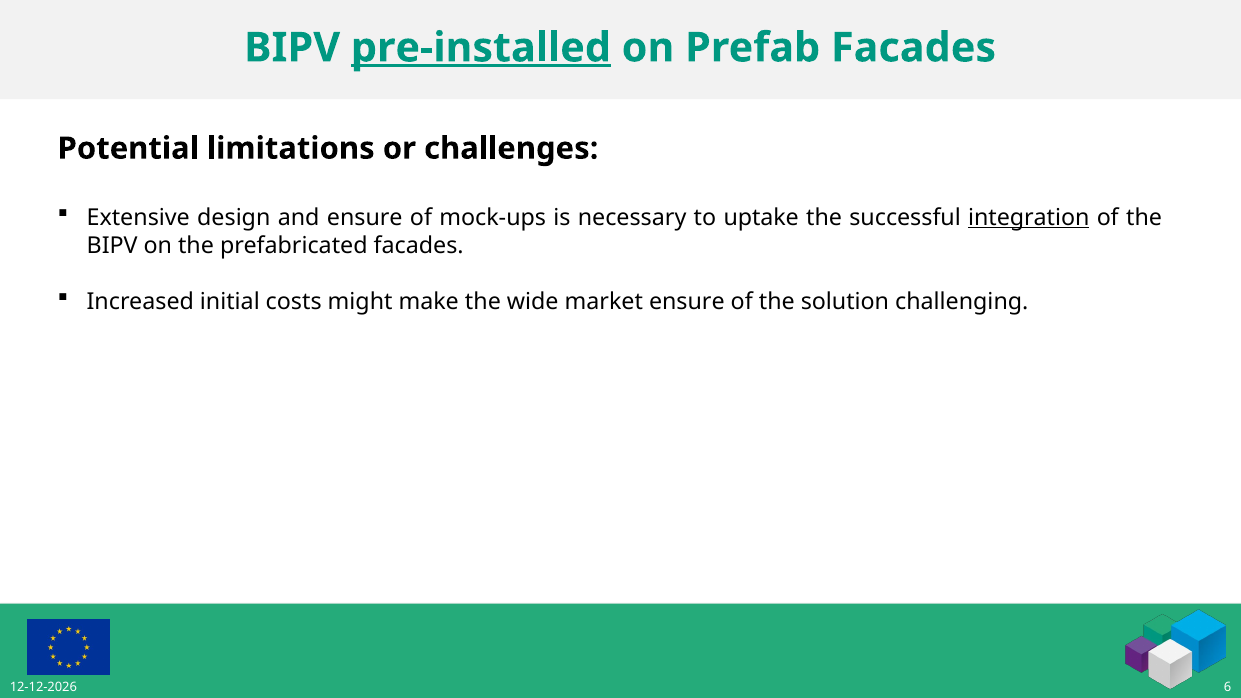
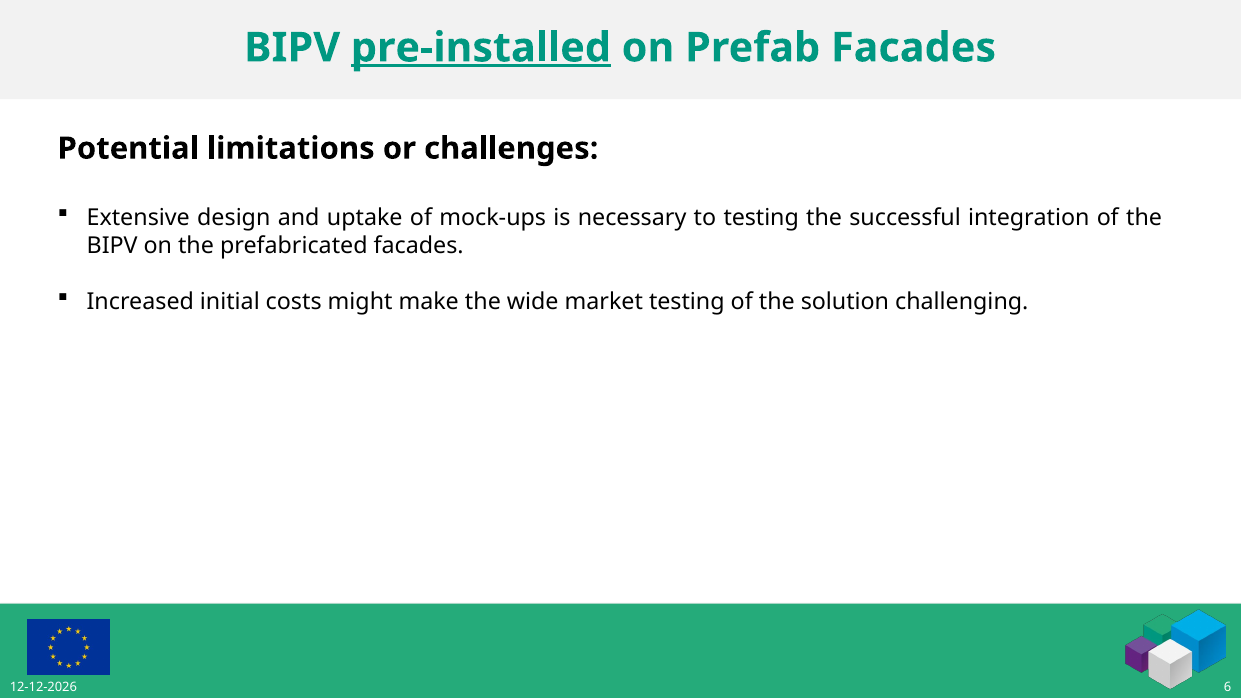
and ensure: ensure -> uptake
to uptake: uptake -> testing
integration underline: present -> none
market ensure: ensure -> testing
